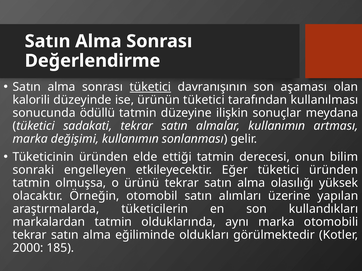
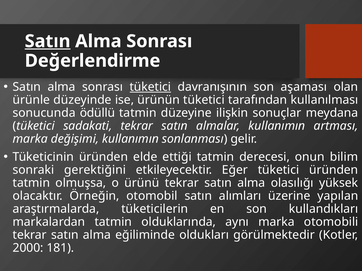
Satın at (48, 41) underline: none -> present
kalorili: kalorili -> ürünle
engelleyen: engelleyen -> gerektiğini
185: 185 -> 181
